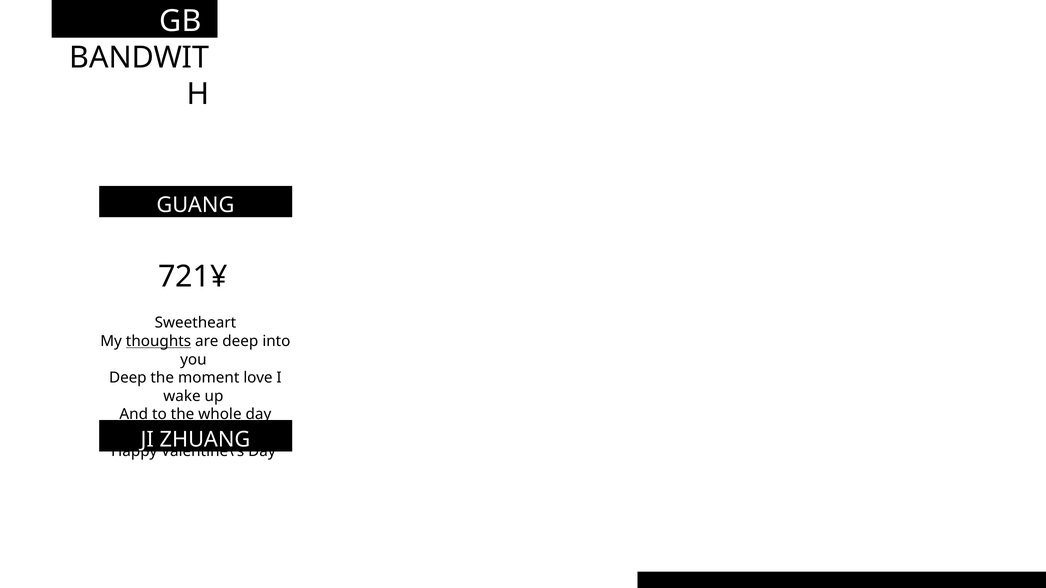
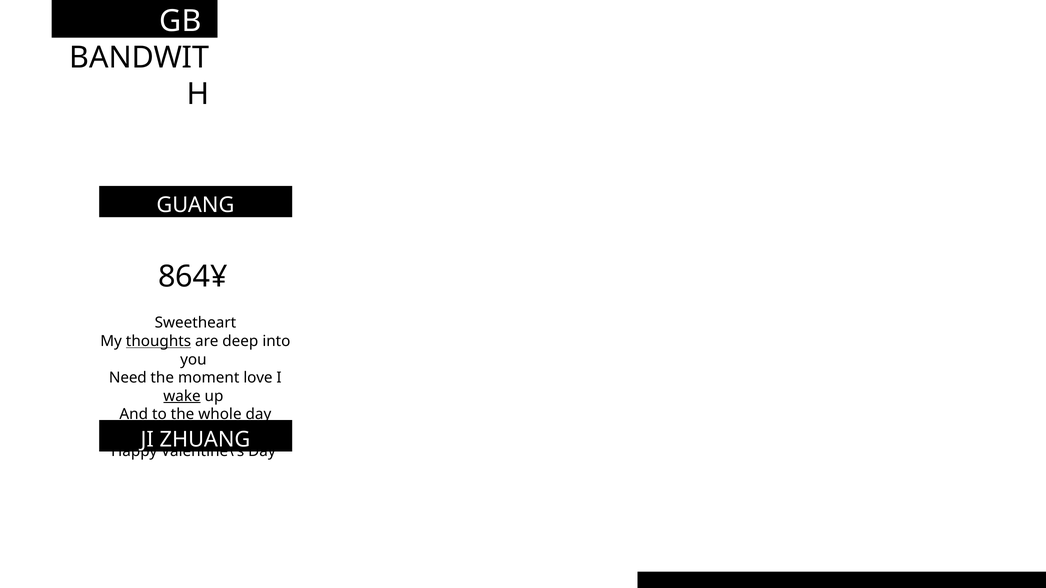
721¥: 721¥ -> 864¥
Deep at (128, 378): Deep -> Need
wake at (182, 396) underline: none -> present
